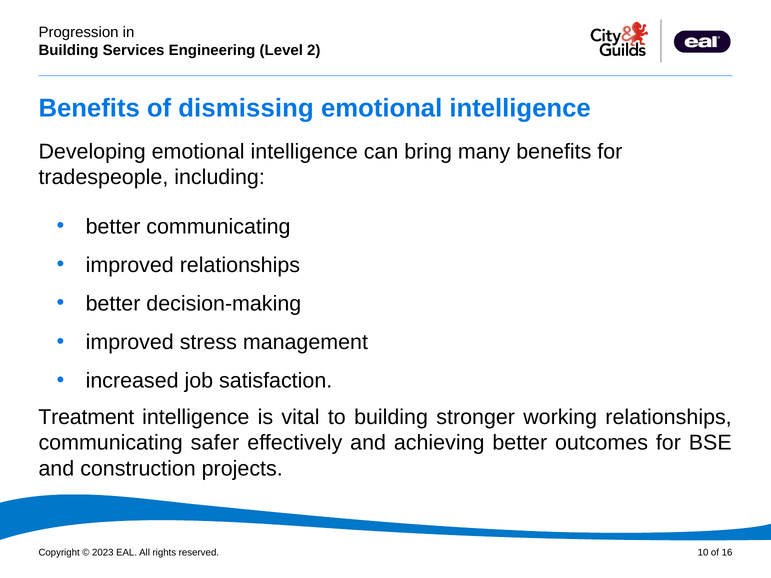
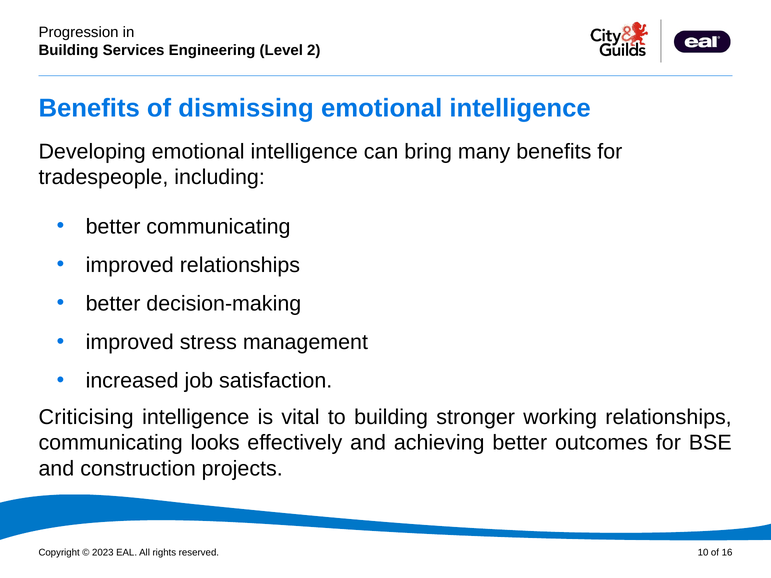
Treatment: Treatment -> Criticising
safer: safer -> looks
